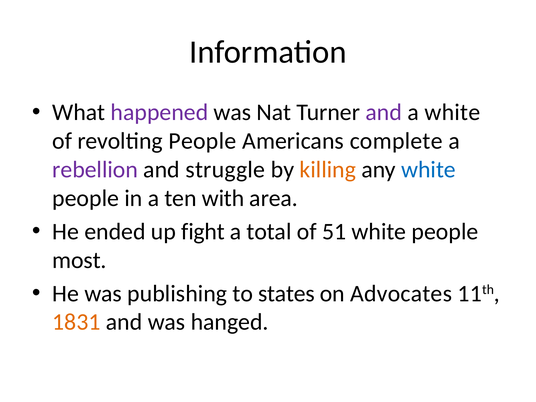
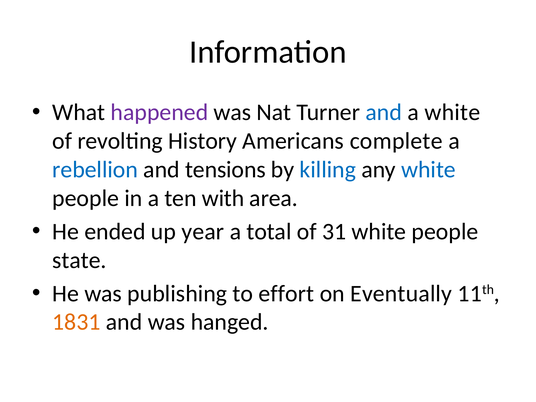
and at (384, 112) colour: purple -> blue
revolting People: People -> History
rebellion colour: purple -> blue
struggle: struggle -> tensions
killing colour: orange -> blue
fight: fight -> year
51: 51 -> 31
most: most -> state
states: states -> effort
Advocates: Advocates -> Eventually
